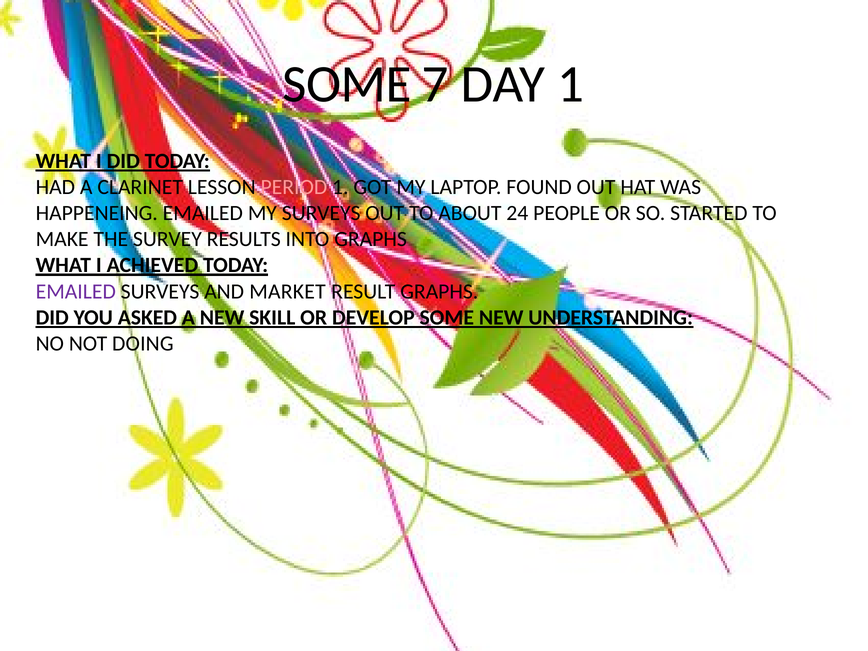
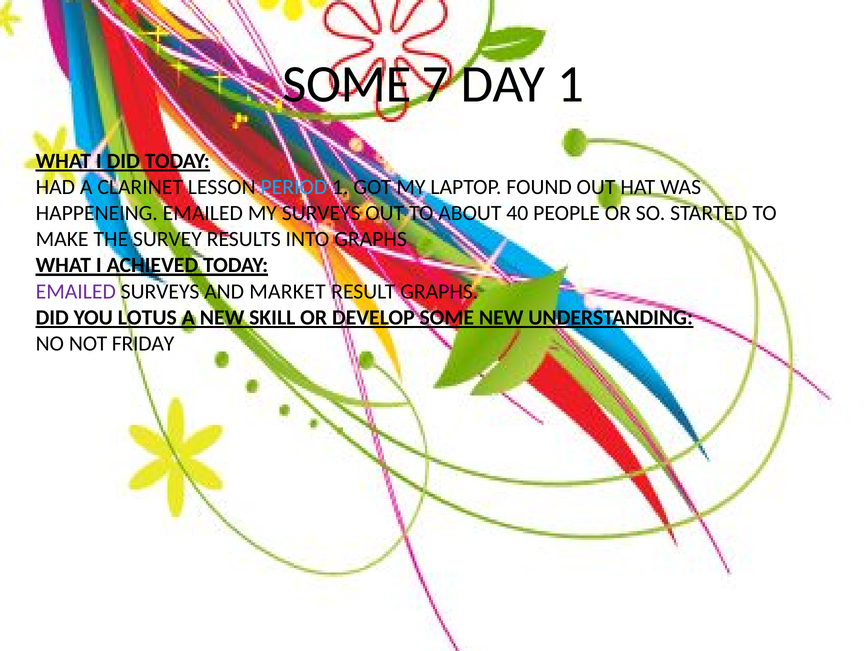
PERIOD colour: pink -> light blue
24: 24 -> 40
ASKED: ASKED -> LOTUS
DOING: DOING -> FRIDAY
